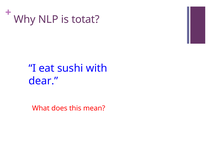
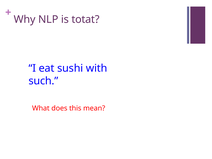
dear: dear -> such
